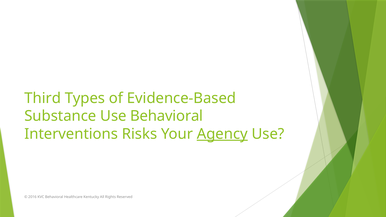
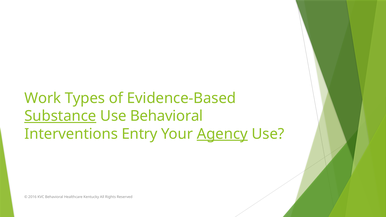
Third: Third -> Work
Substance underline: none -> present
Risks: Risks -> Entry
